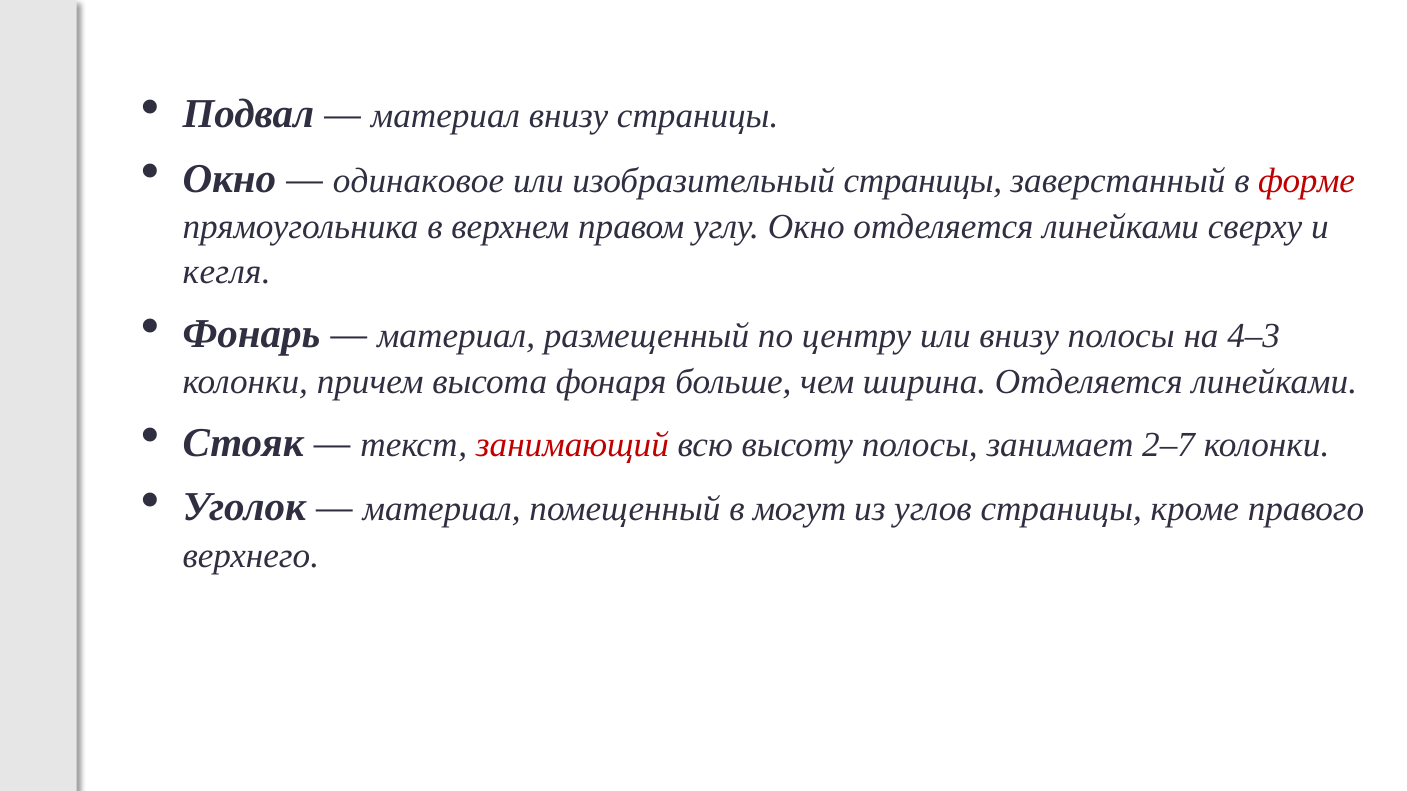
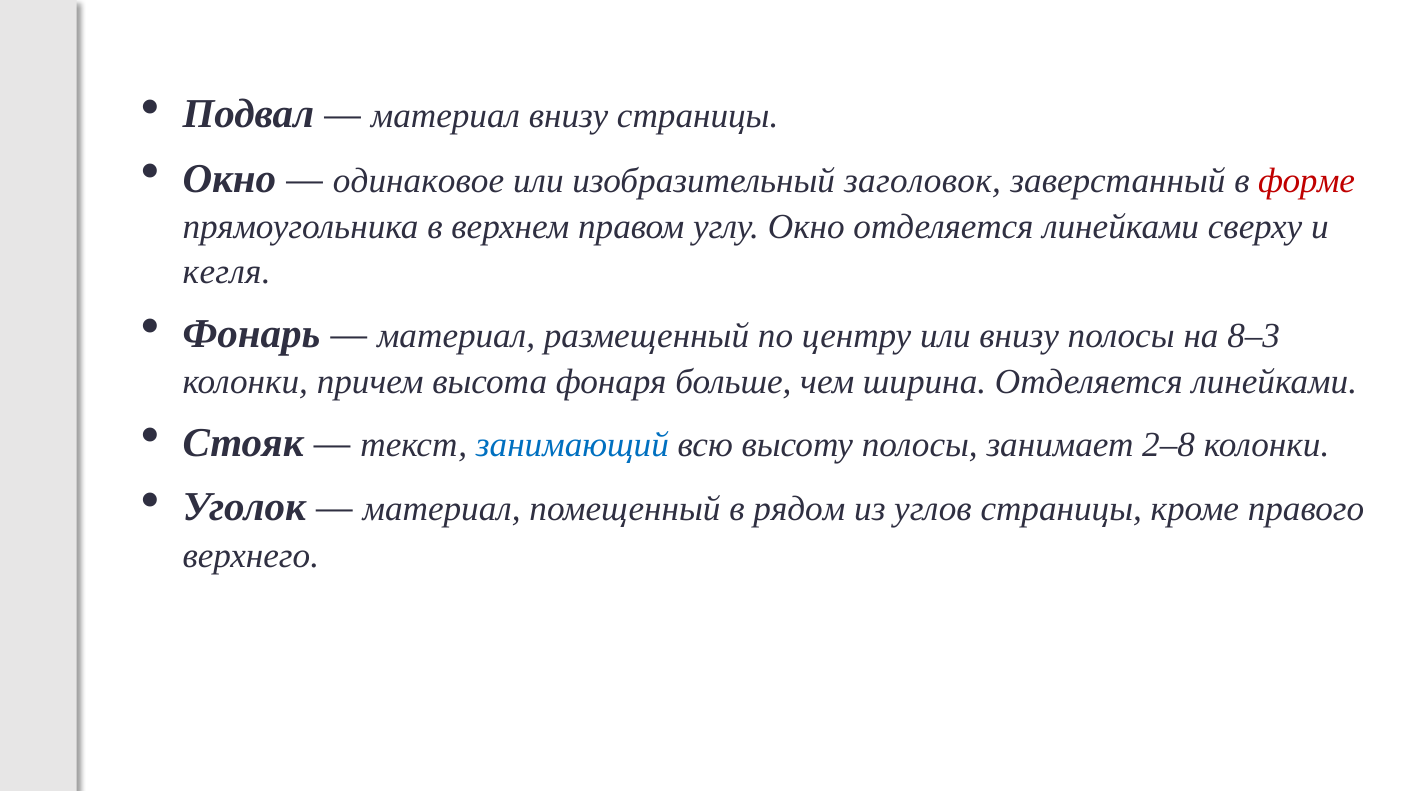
изобразительный страницы: страницы -> заголовок
4–3: 4–3 -> 8–3
занимающий colour: red -> blue
2–7: 2–7 -> 2–8
могут: могут -> рядом
